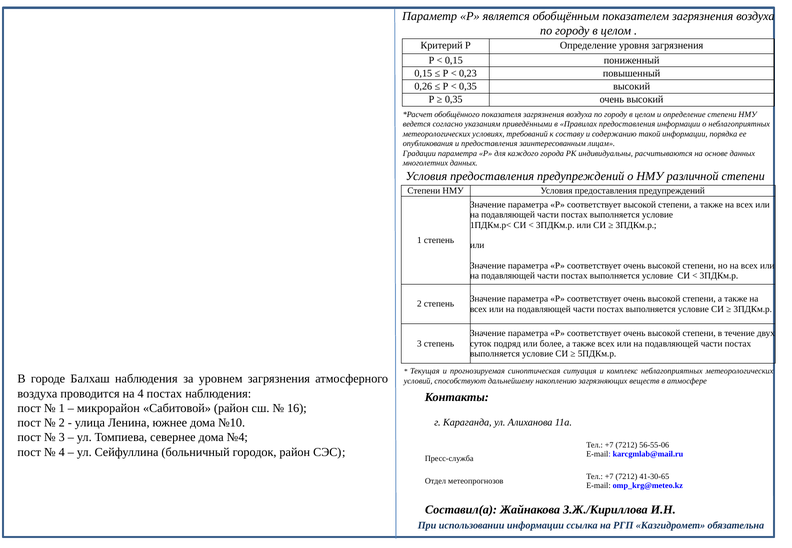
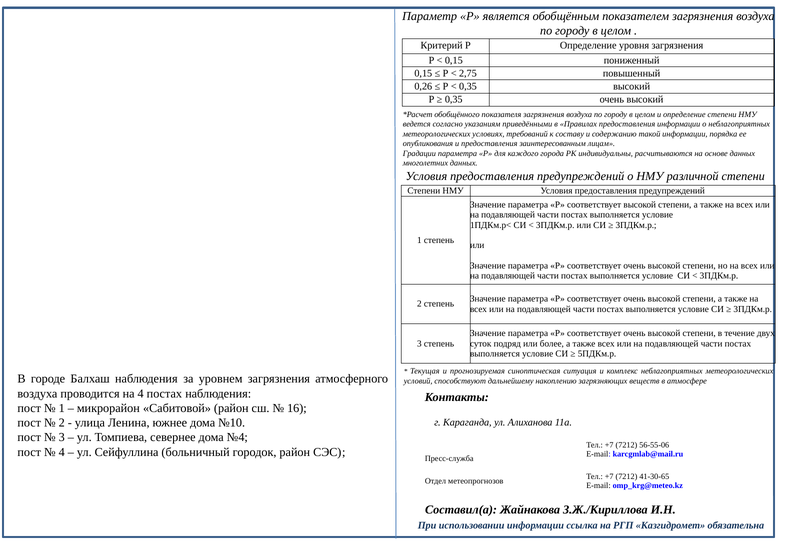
0,23: 0,23 -> 2,75
